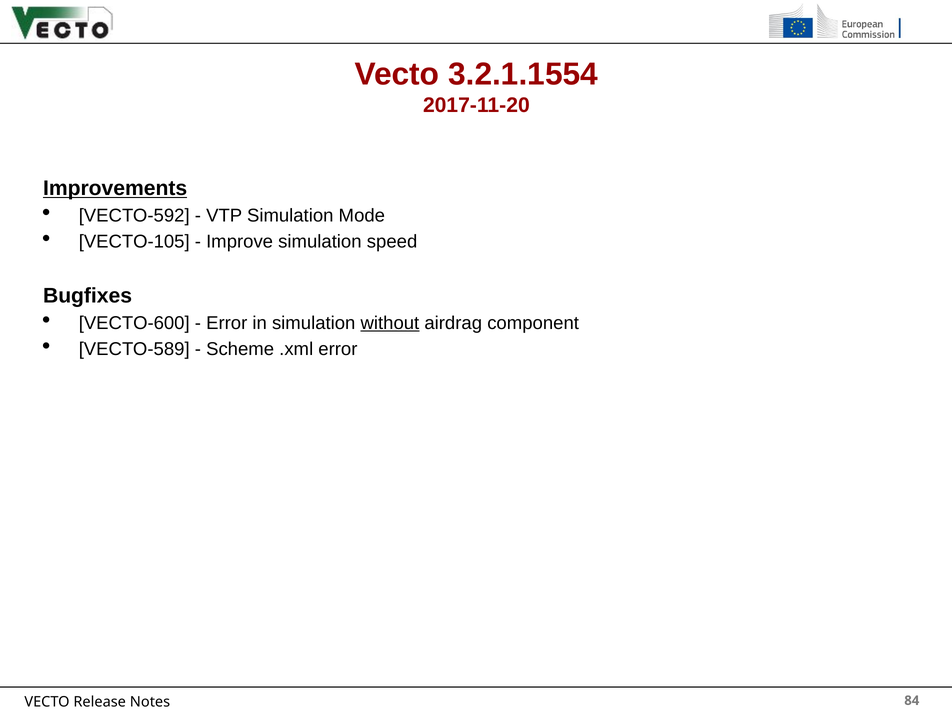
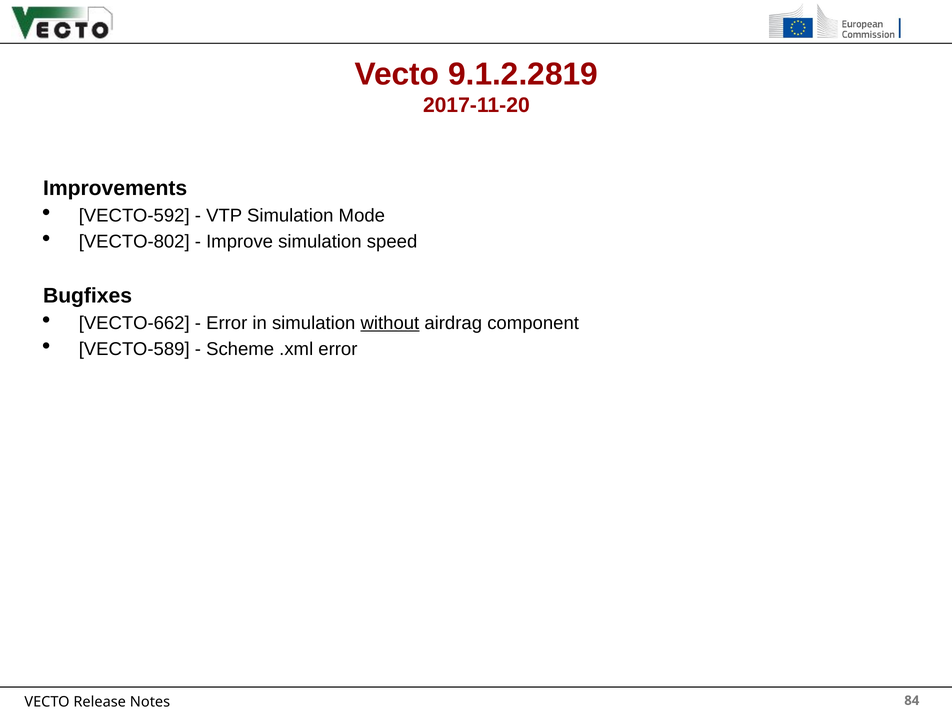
3.2.1.1554: 3.2.1.1554 -> 9.1.2.2819
Improvements underline: present -> none
VECTO-105: VECTO-105 -> VECTO-802
VECTO-600: VECTO-600 -> VECTO-662
